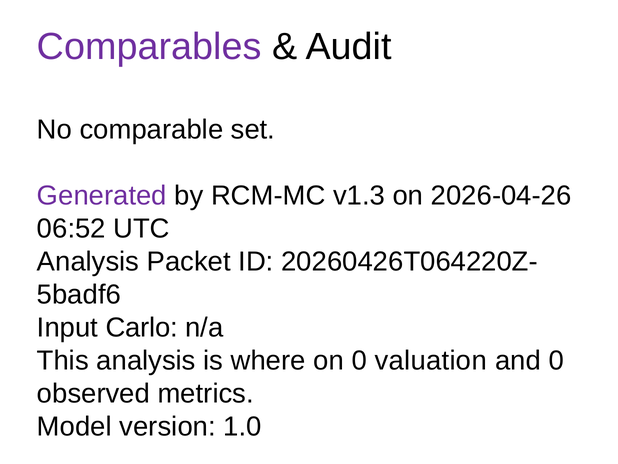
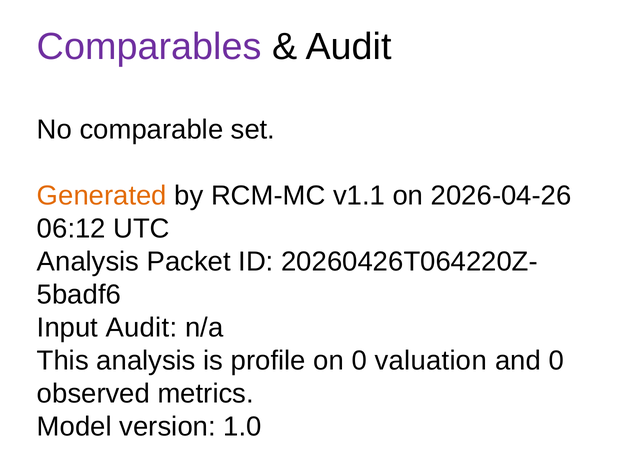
Generated colour: purple -> orange
v1.3: v1.3 -> v1.1
06:52: 06:52 -> 06:12
Input Carlo: Carlo -> Audit
where: where -> profile
